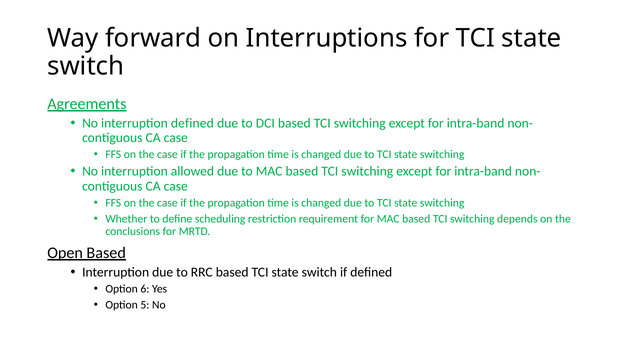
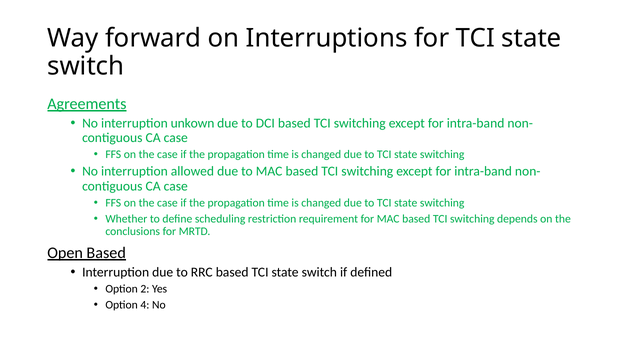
interruption defined: defined -> unkown
6: 6 -> 2
5: 5 -> 4
